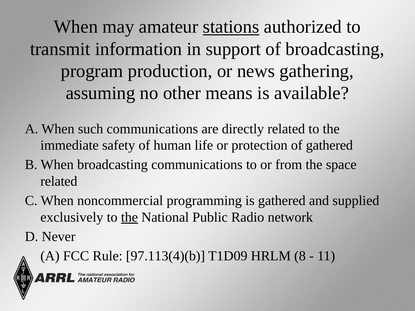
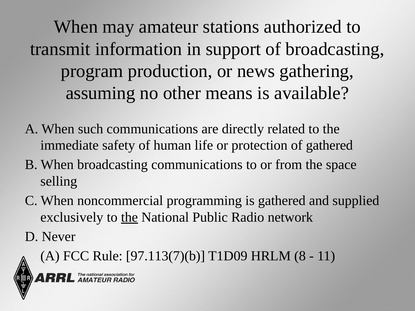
stations underline: present -> none
related at (59, 181): related -> selling
97.113(4)(b: 97.113(4)(b -> 97.113(7)(b
